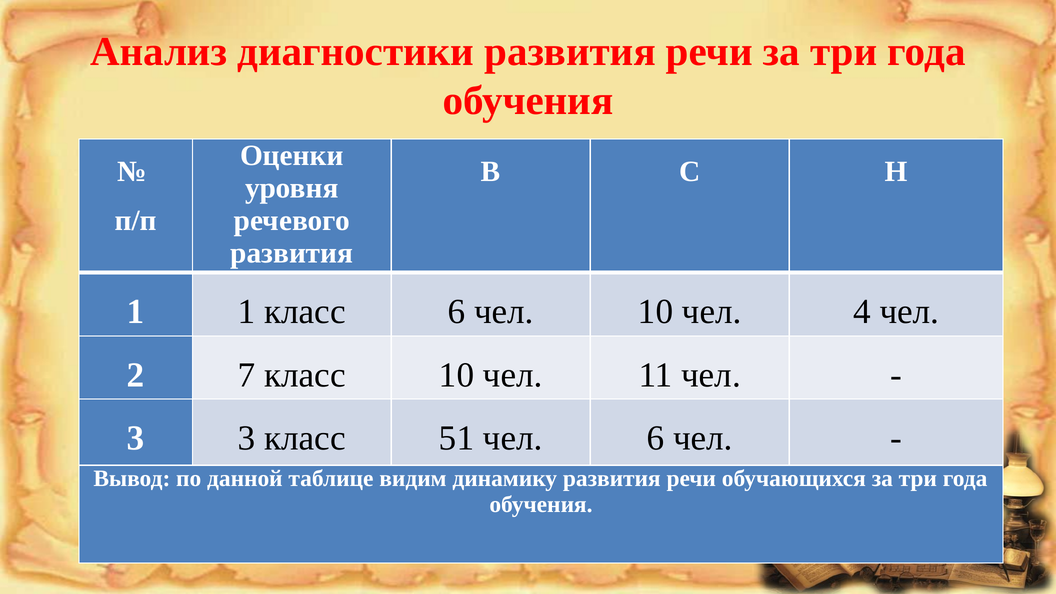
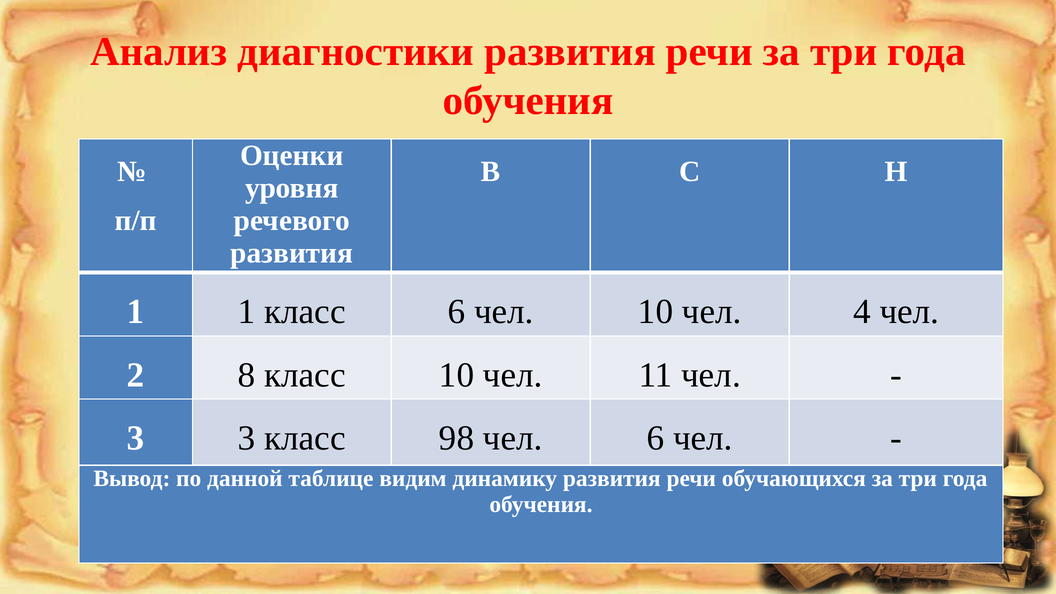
7: 7 -> 8
51: 51 -> 98
